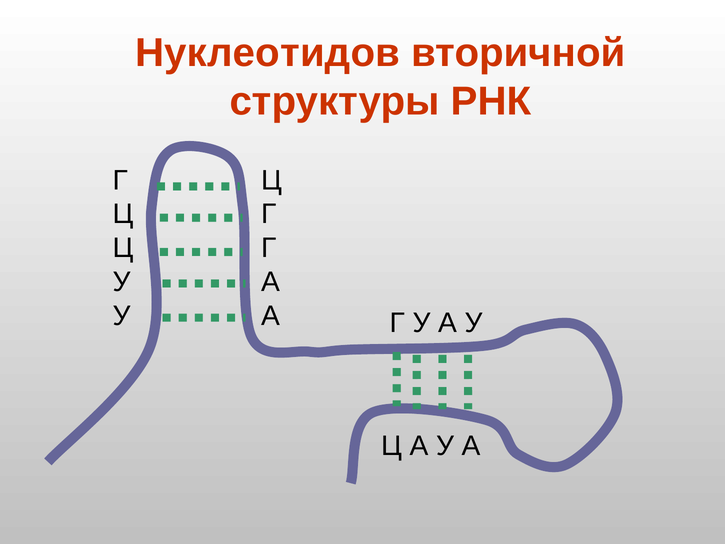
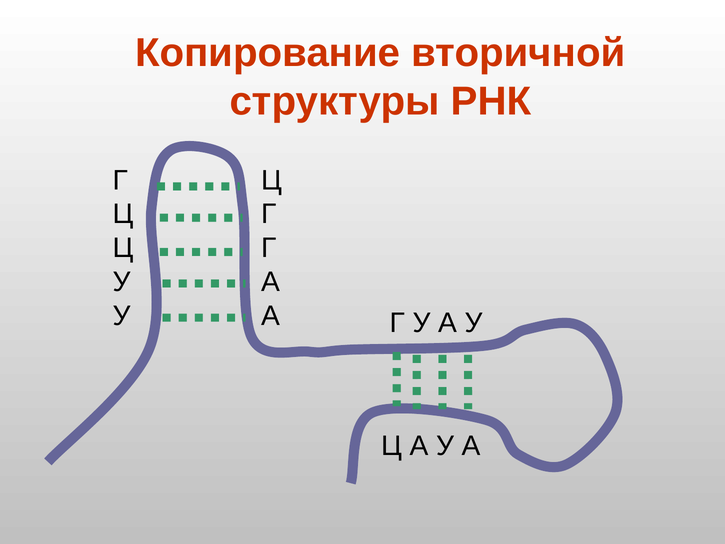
Нуклеотидов: Нуклеотидов -> Копирование
